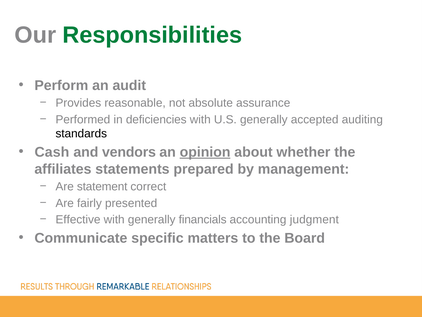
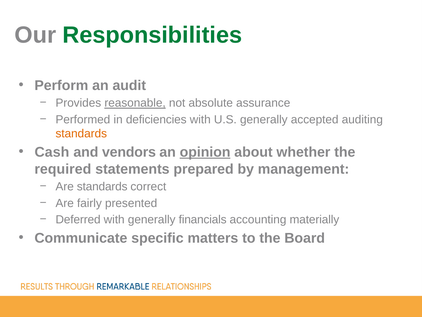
reasonable underline: none -> present
standards at (81, 133) colour: black -> orange
affiliates: affiliates -> required
Are statement: statement -> standards
Effective: Effective -> Deferred
judgment: judgment -> materially
